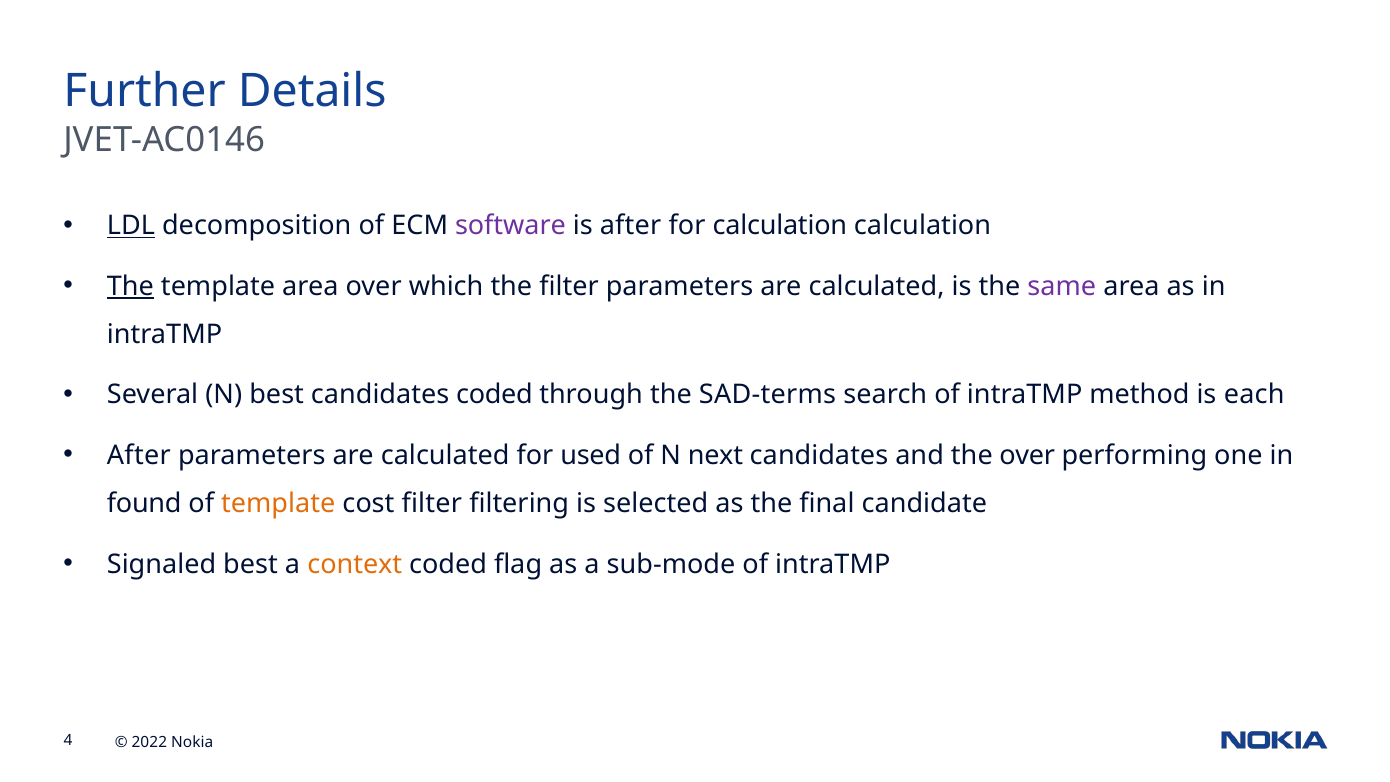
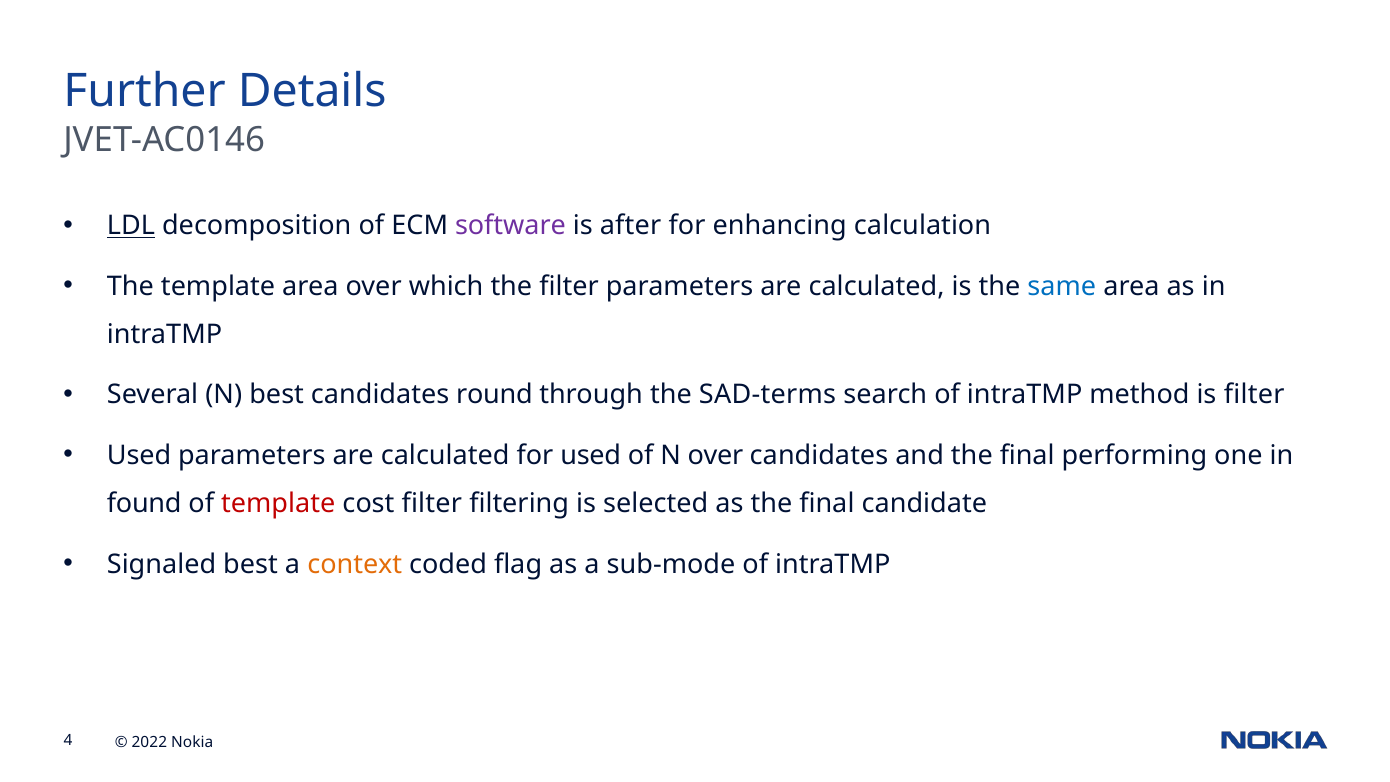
for calculation: calculation -> enhancing
The at (130, 286) underline: present -> none
same colour: purple -> blue
candidates coded: coded -> round
is each: each -> filter
After at (139, 455): After -> Used
N next: next -> over
and the over: over -> final
template at (278, 504) colour: orange -> red
